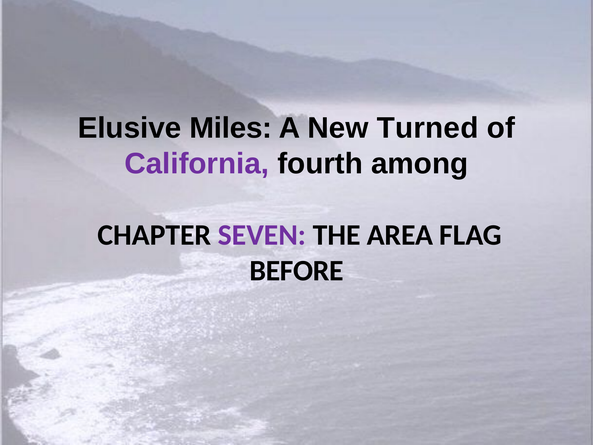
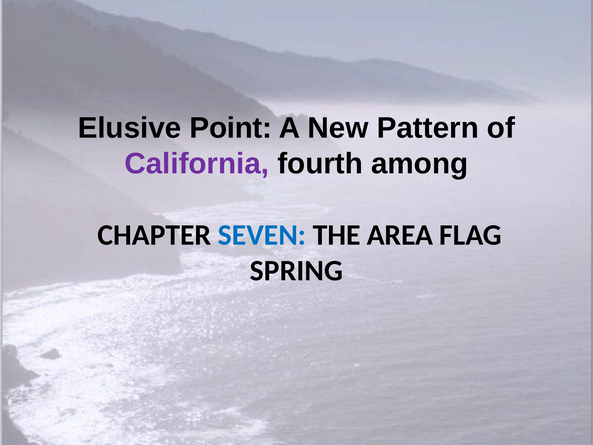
Miles: Miles -> Point
Turned: Turned -> Pattern
SEVEN colour: purple -> blue
BEFORE: BEFORE -> SPRING
